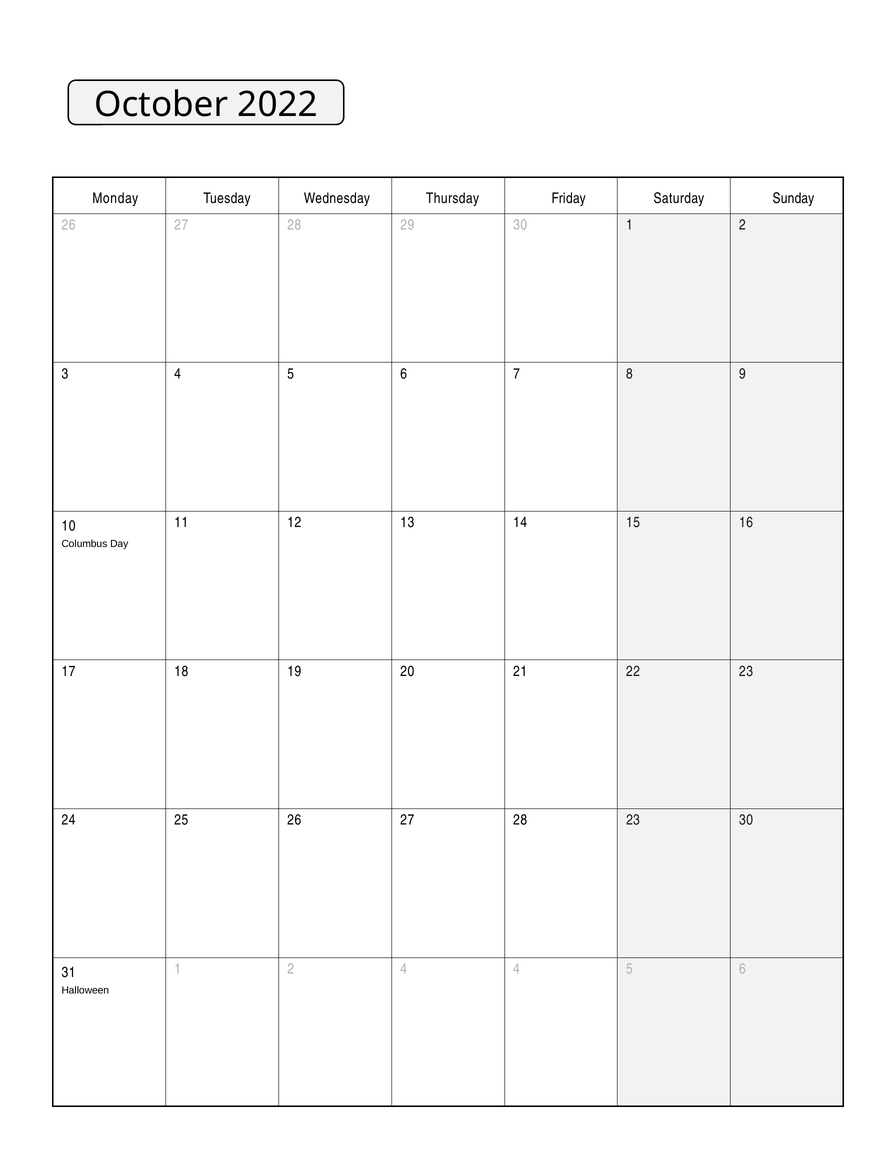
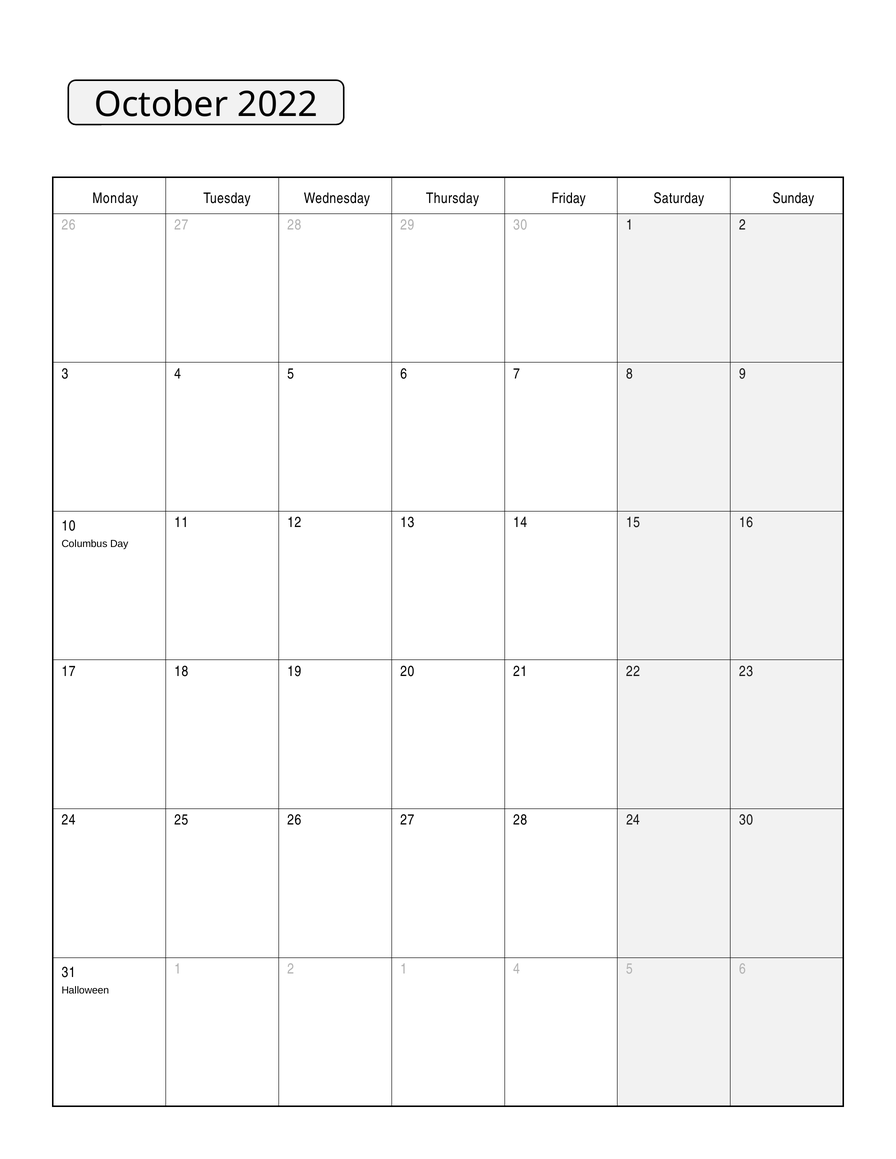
28 23: 23 -> 24
2 4: 4 -> 1
